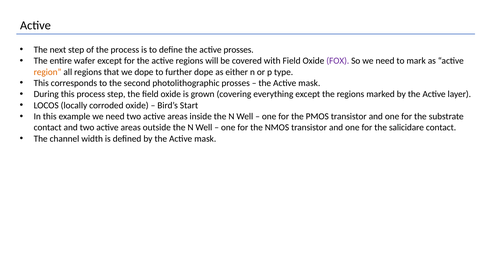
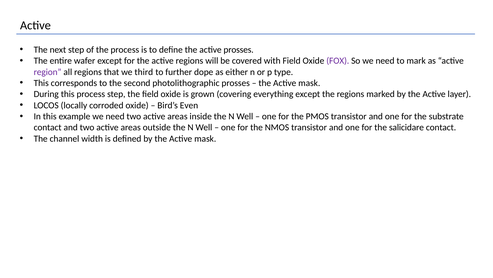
region colour: orange -> purple
we dope: dope -> third
Start: Start -> Even
